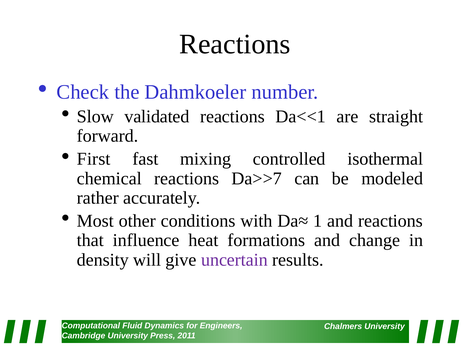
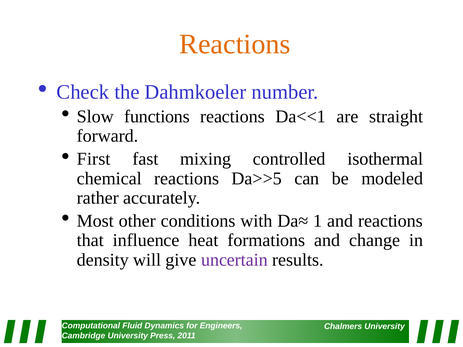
Reactions at (235, 44) colour: black -> orange
validated: validated -> functions
Da>>7: Da>>7 -> Da>>5
